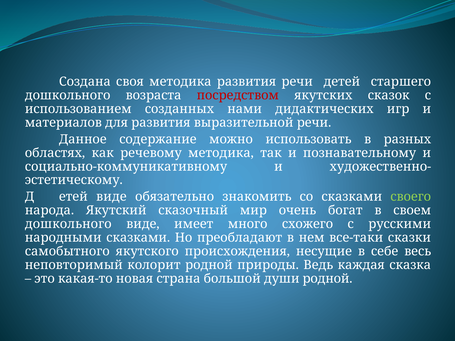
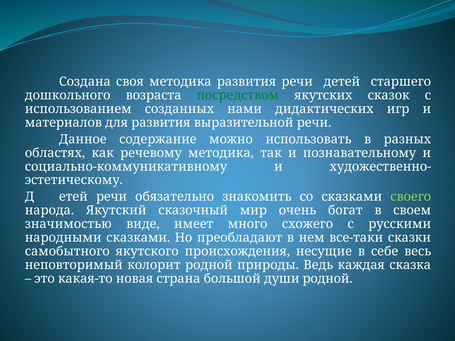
посредством colour: red -> green
етей виде: виде -> речи
дошкольного at (68, 224): дошкольного -> значимостью
